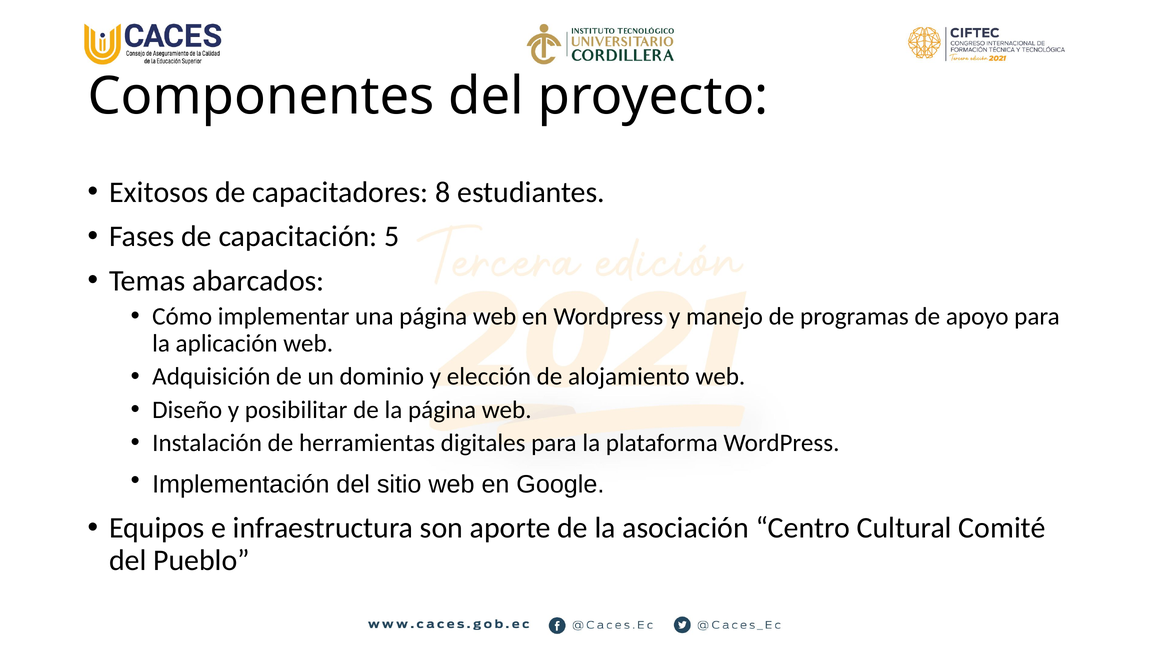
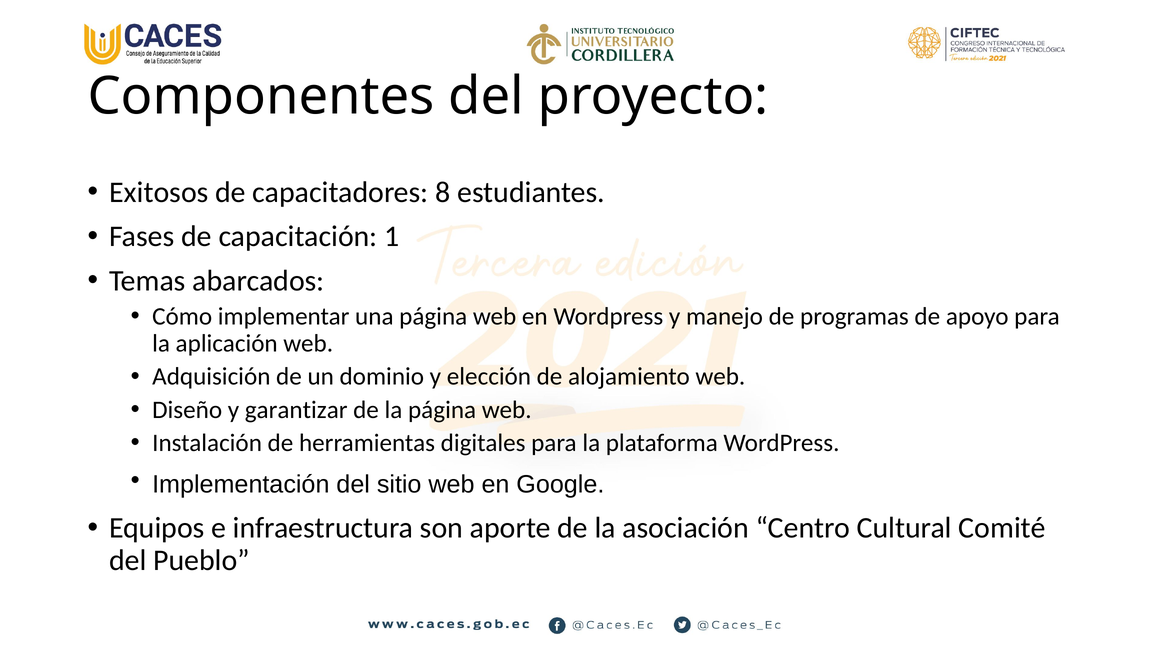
5: 5 -> 1
posibilitar: posibilitar -> garantizar
